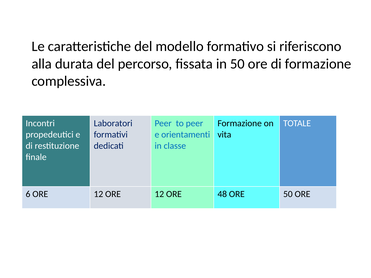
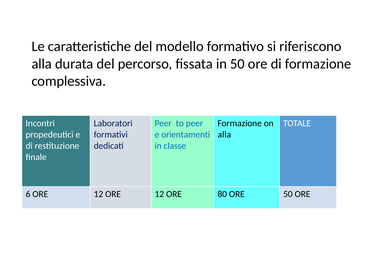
vita at (224, 135): vita -> alla
48: 48 -> 80
